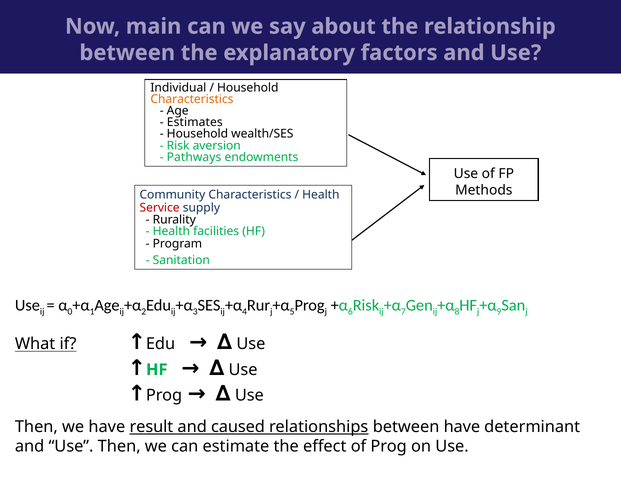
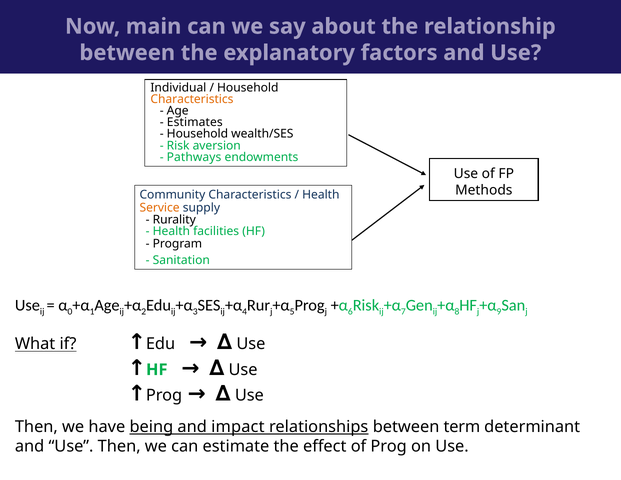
Service colour: red -> orange
result: result -> being
caused: caused -> impact
between have: have -> term
